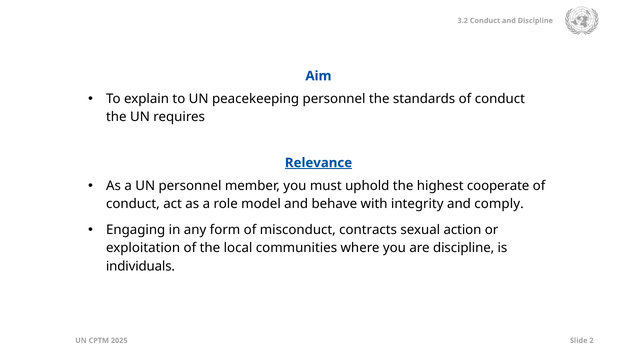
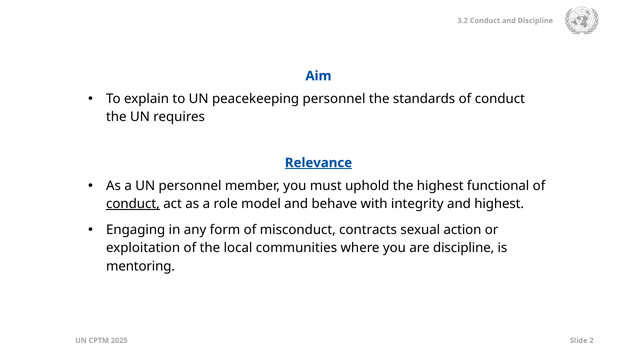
cooperate: cooperate -> functional
conduct at (133, 204) underline: none -> present
and comply: comply -> highest
individuals: individuals -> mentoring
